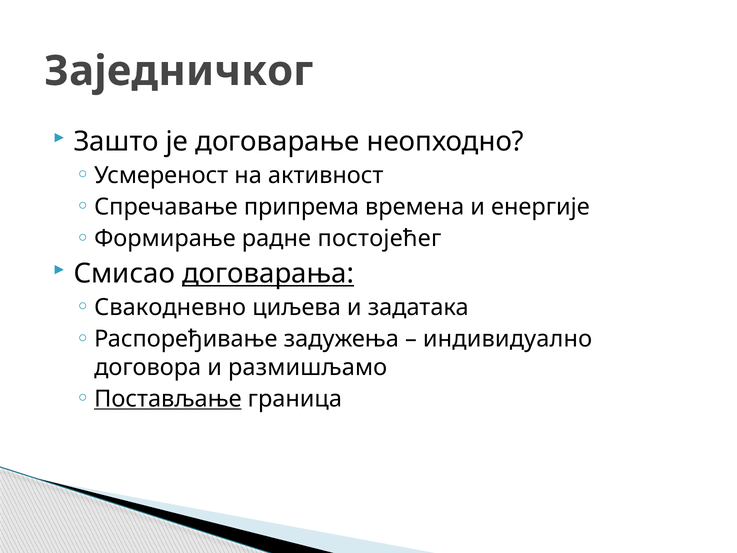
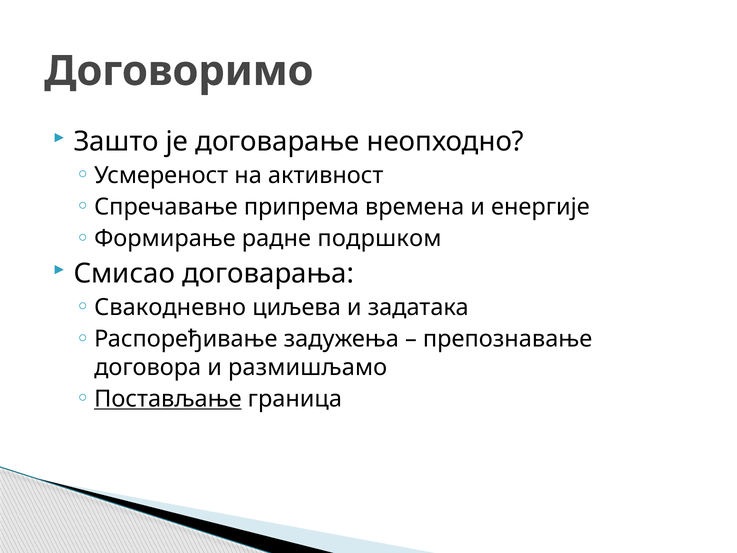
Заједничког: Заједничког -> Договоримо
постојећег: постојећег -> подршком
договарања underline: present -> none
индивидуално: индивидуално -> препознавање
